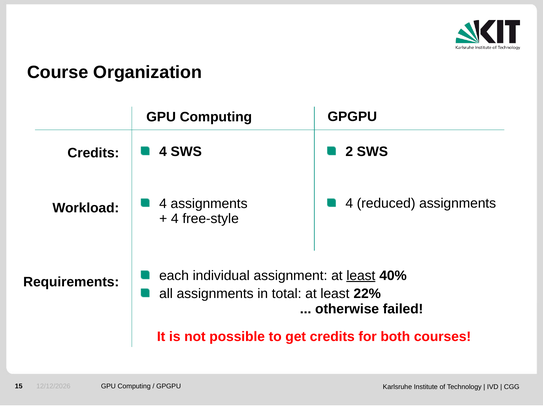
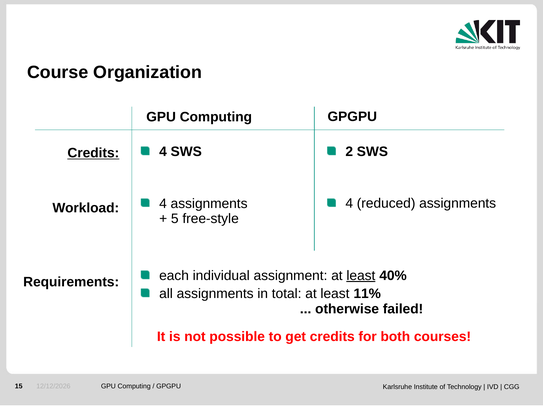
Credits at (93, 153) underline: none -> present
4 at (175, 219): 4 -> 5
22%: 22% -> 11%
